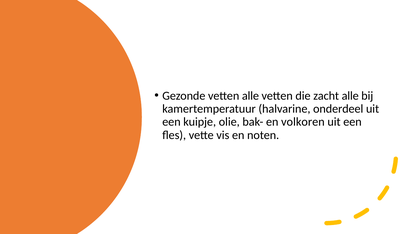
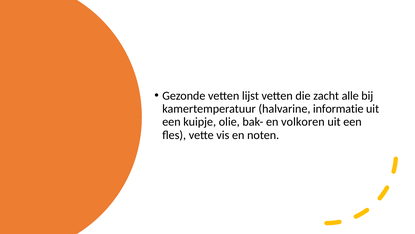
vetten alle: alle -> lijst
onderdeel: onderdeel -> informatie
